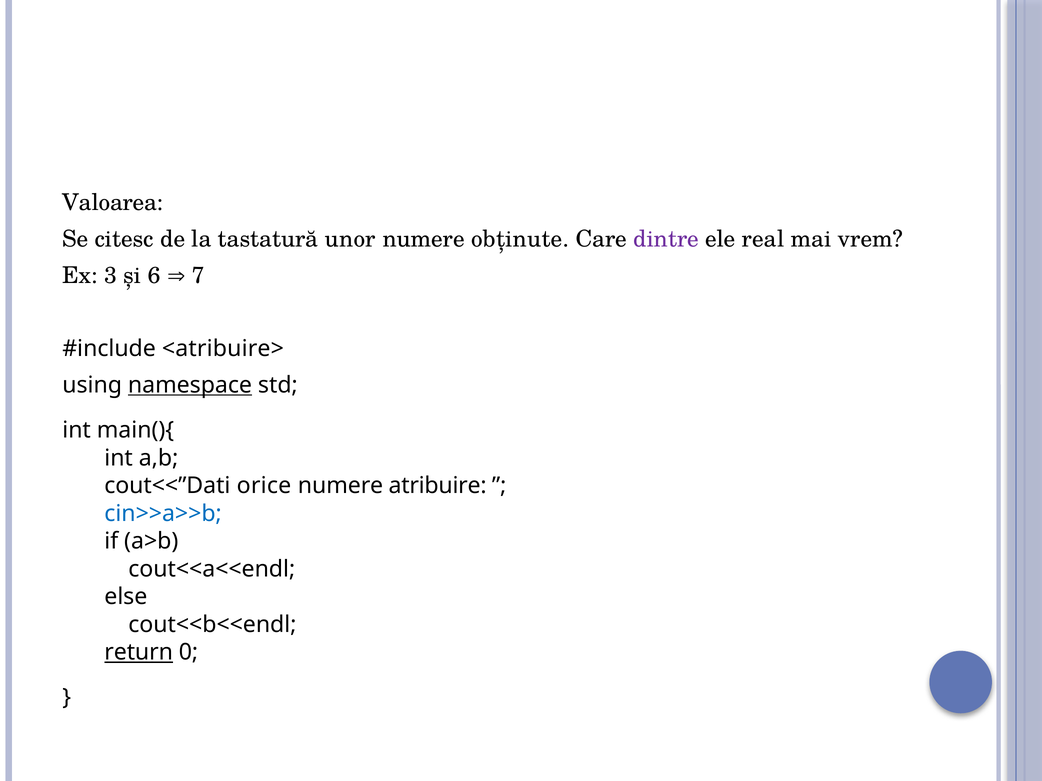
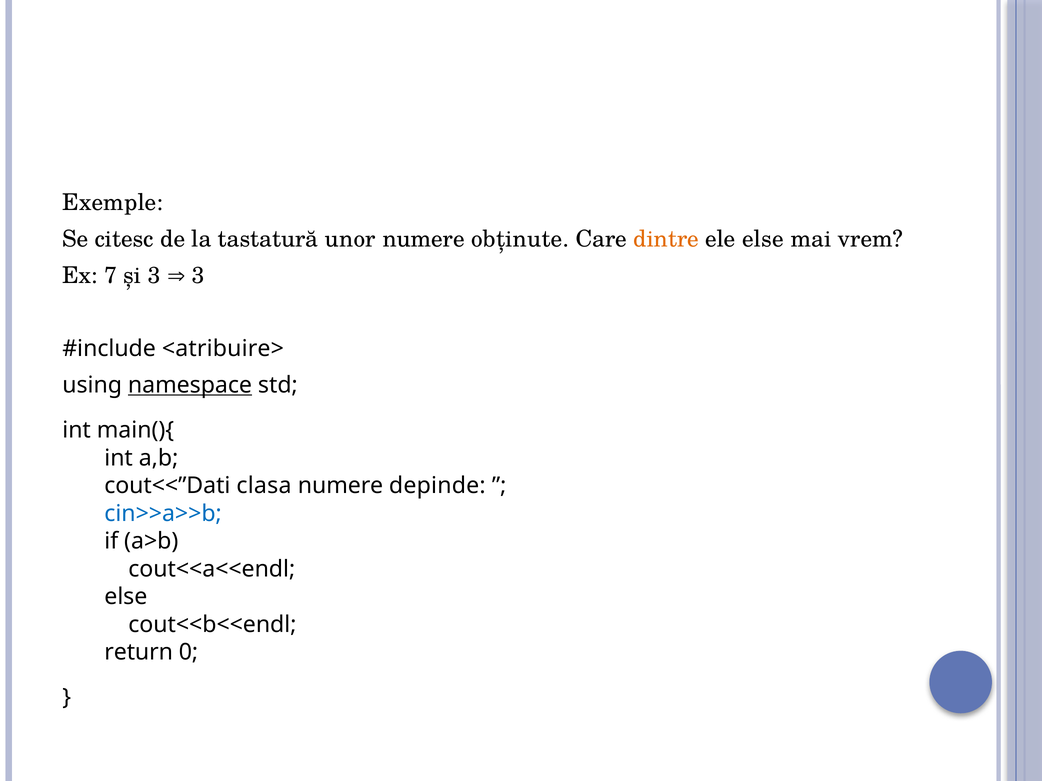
Valoarea: Valoarea -> Exemple
dintre colour: purple -> orange
ele real: real -> else
3: 3 -> 7
și 6: 6 -> 3
7 at (198, 276): 7 -> 3
orice: orice -> clasa
atribuire: atribuire -> depinde
return underline: present -> none
